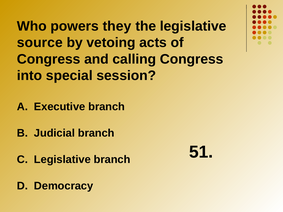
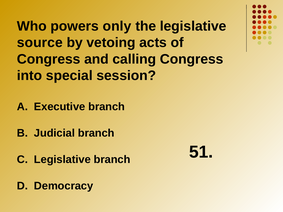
they: they -> only
